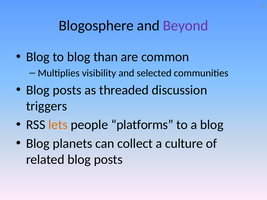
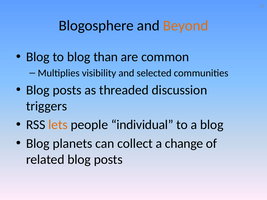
Beyond colour: purple -> orange
platforms: platforms -> individual
culture: culture -> change
